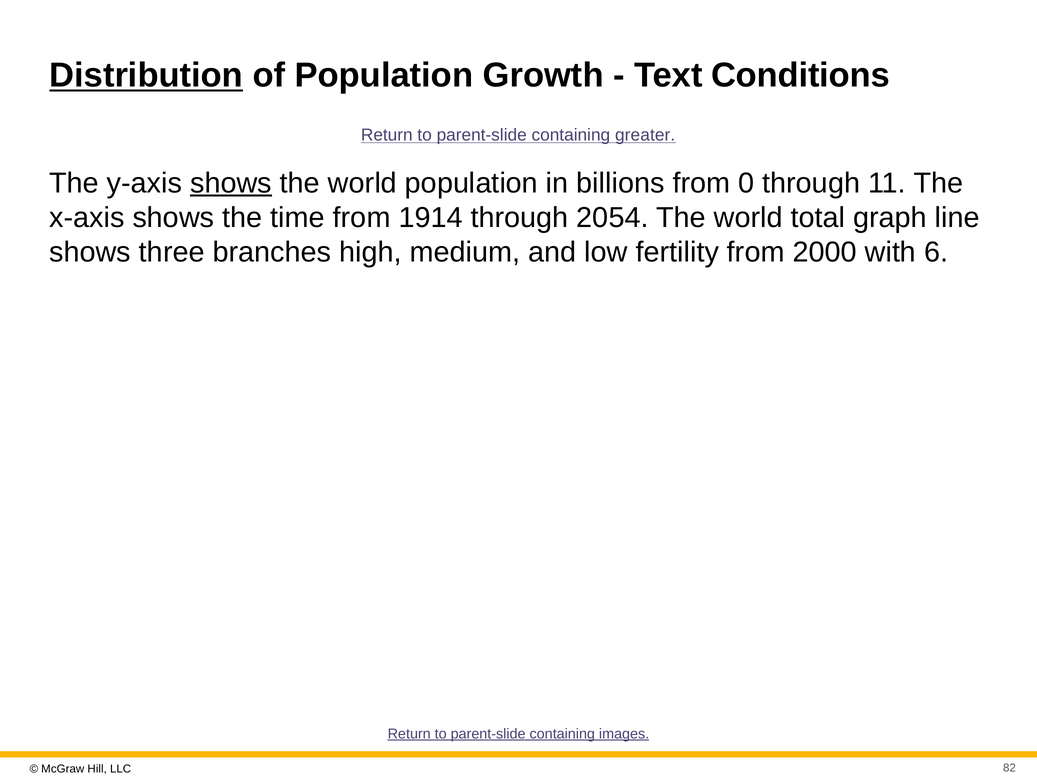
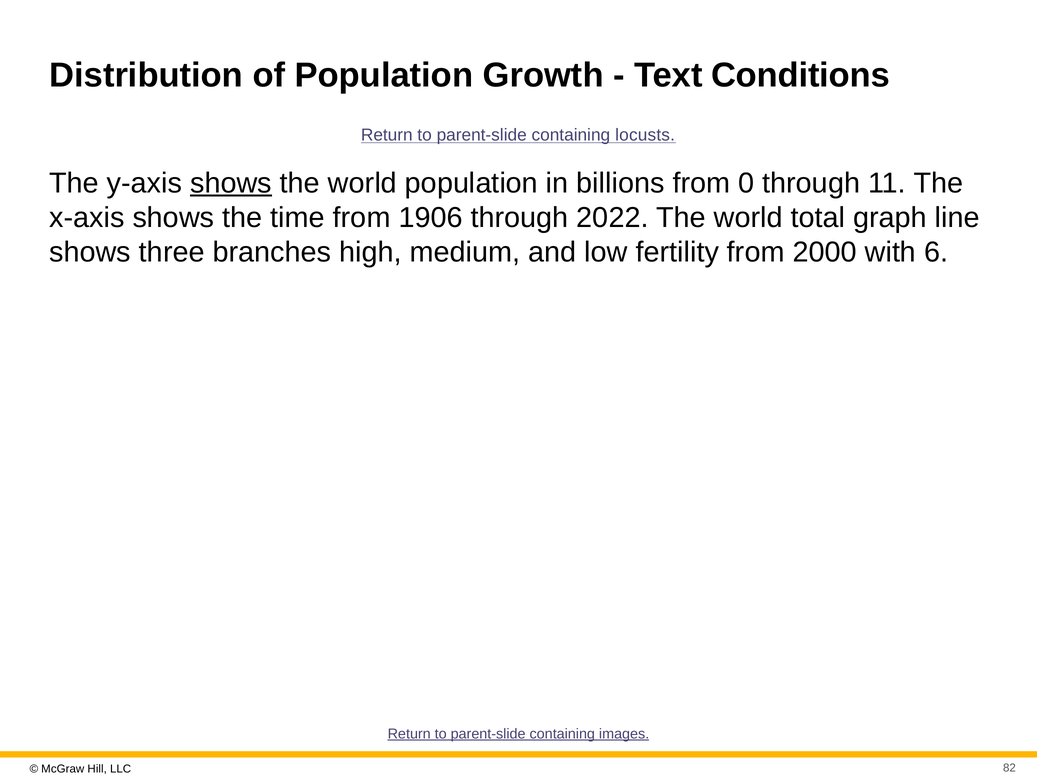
Distribution underline: present -> none
greater: greater -> locusts
1914: 1914 -> 1906
2054: 2054 -> 2022
